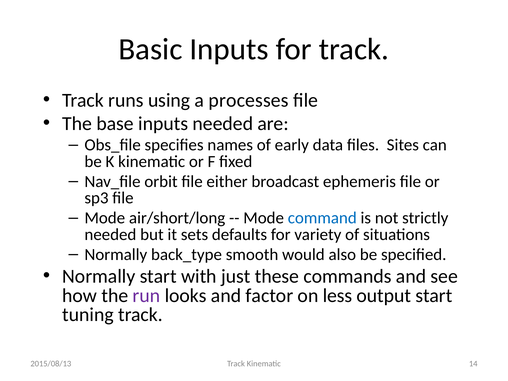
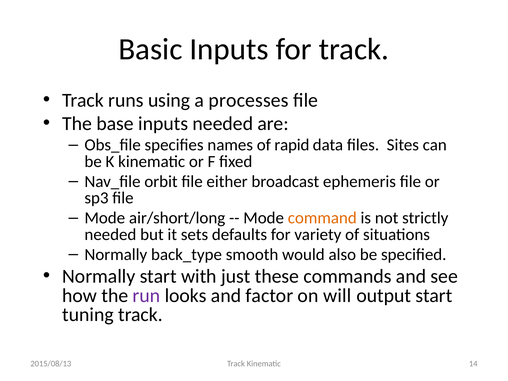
early: early -> rapid
command colour: blue -> orange
less: less -> will
